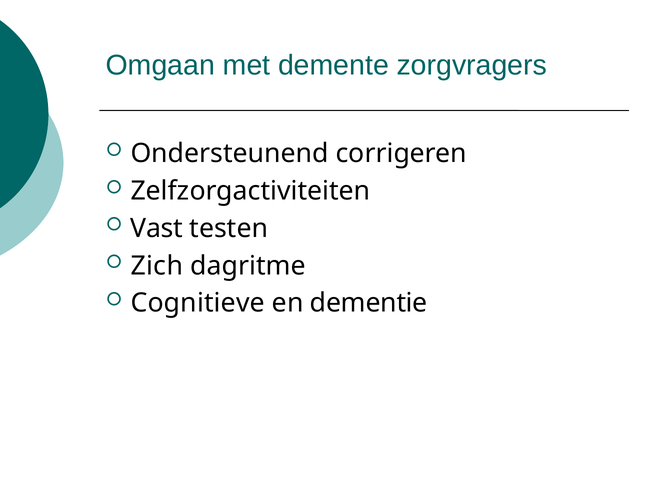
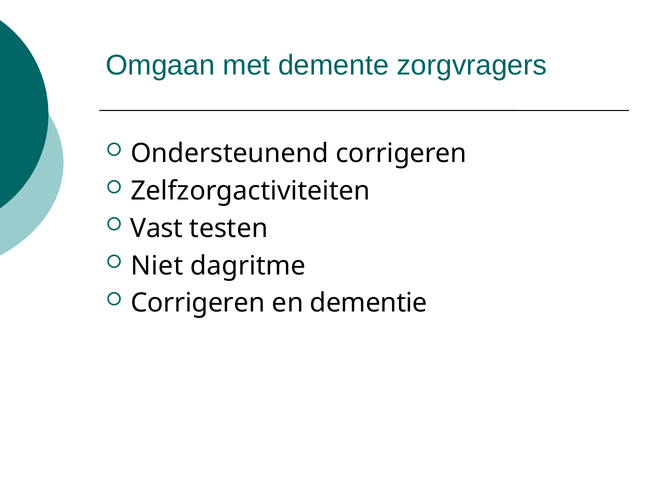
Zich: Zich -> Niet
Cognitieve at (198, 303): Cognitieve -> Corrigeren
